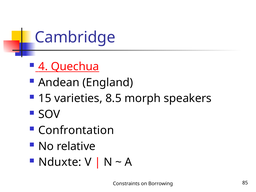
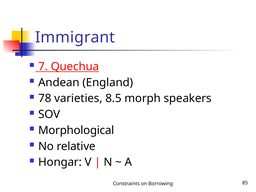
Cambridge: Cambridge -> Immigrant
4: 4 -> 7
15: 15 -> 78
Confrontation: Confrontation -> Morphological
Nduxte: Nduxte -> Hongar
